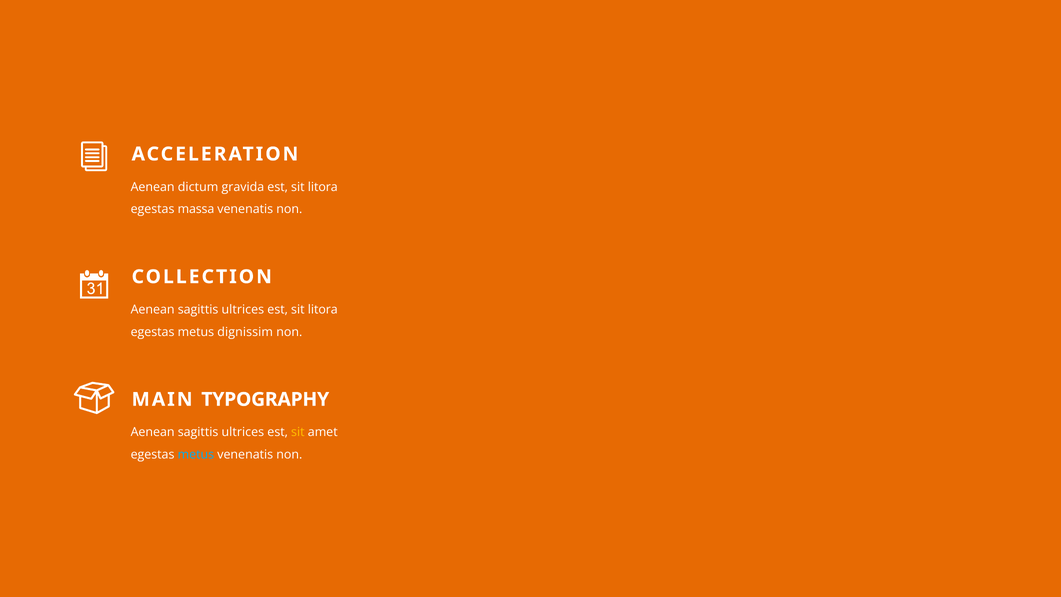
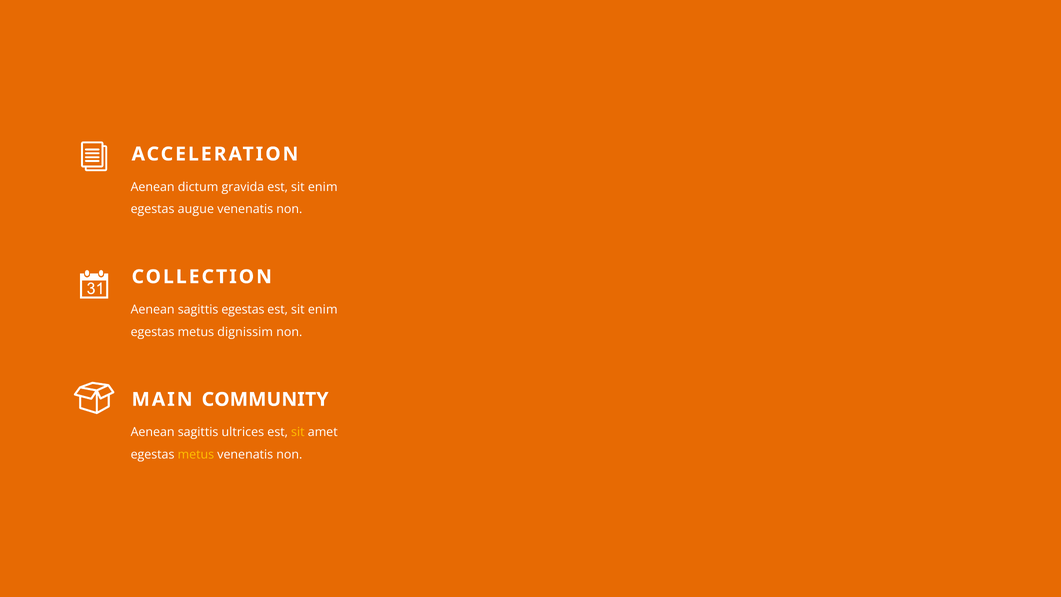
gravida est sit litora: litora -> enim
massa: massa -> augue
ultrices at (243, 309): ultrices -> egestas
litora at (323, 309): litora -> enim
TYPOGRAPHY: TYPOGRAPHY -> COMMUNITY
metus at (196, 455) colour: light blue -> yellow
